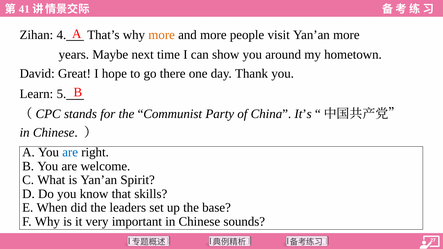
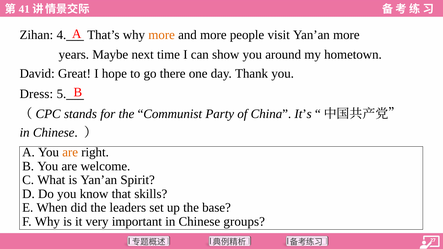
Learn: Learn -> Dress
are at (70, 152) colour: blue -> orange
sounds: sounds -> groups
